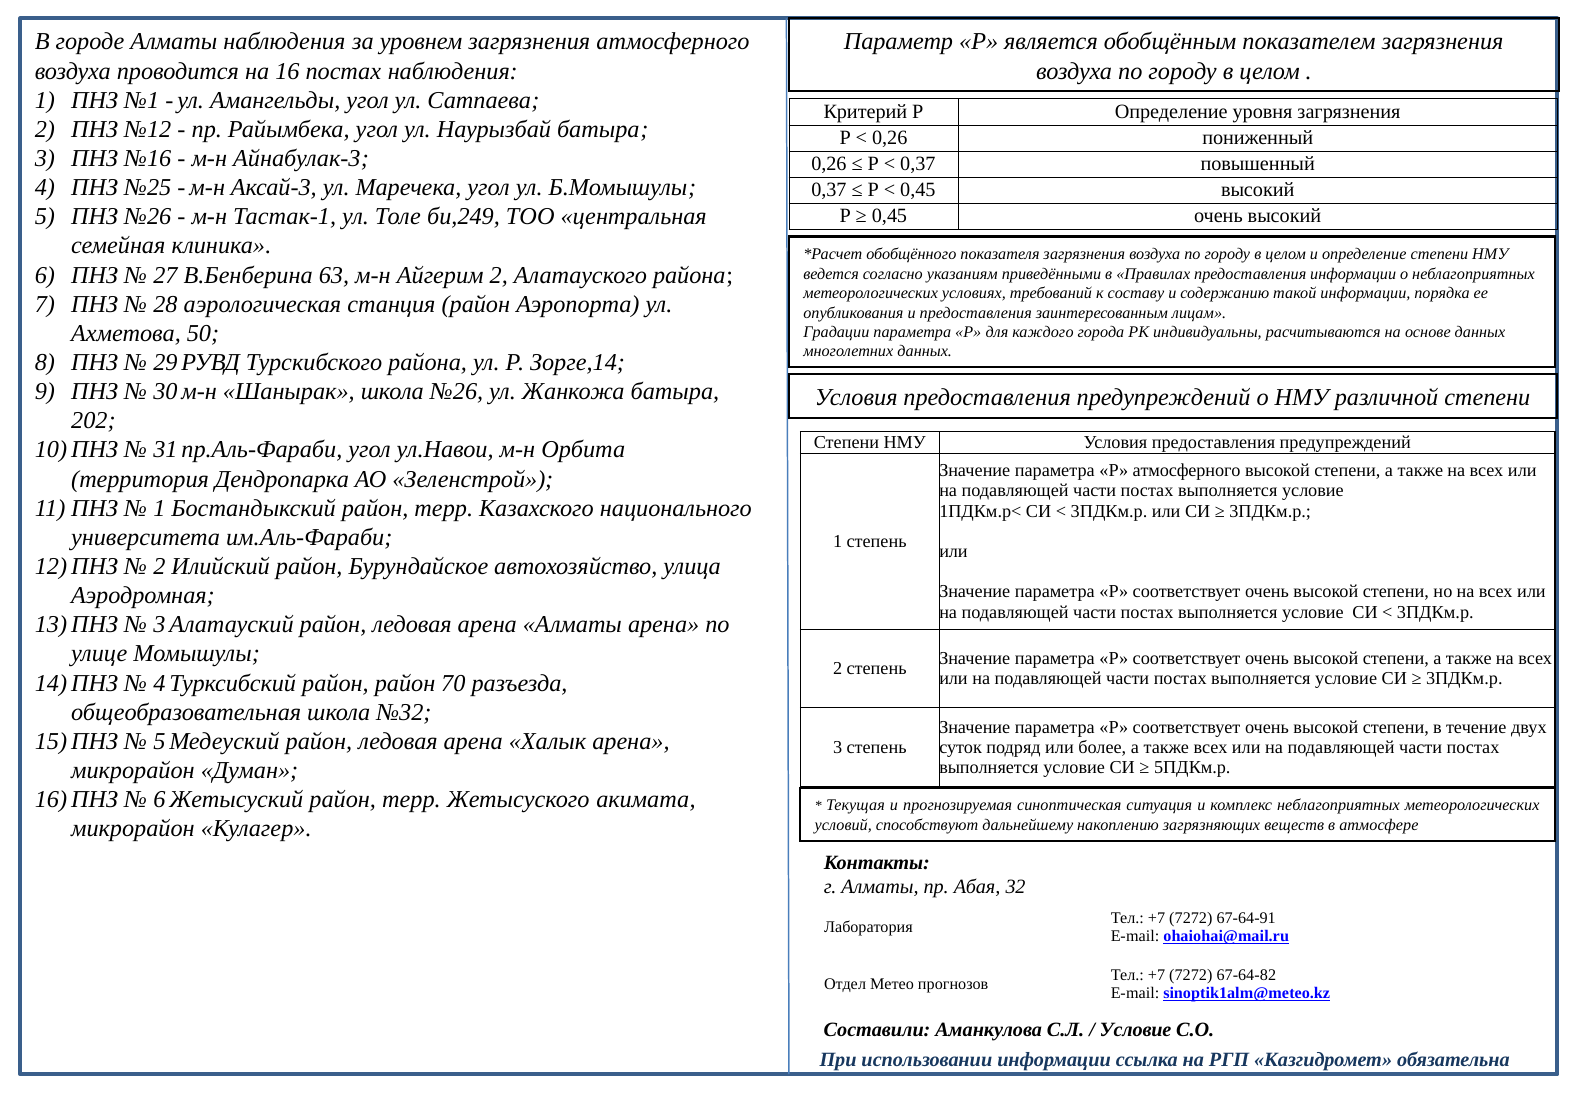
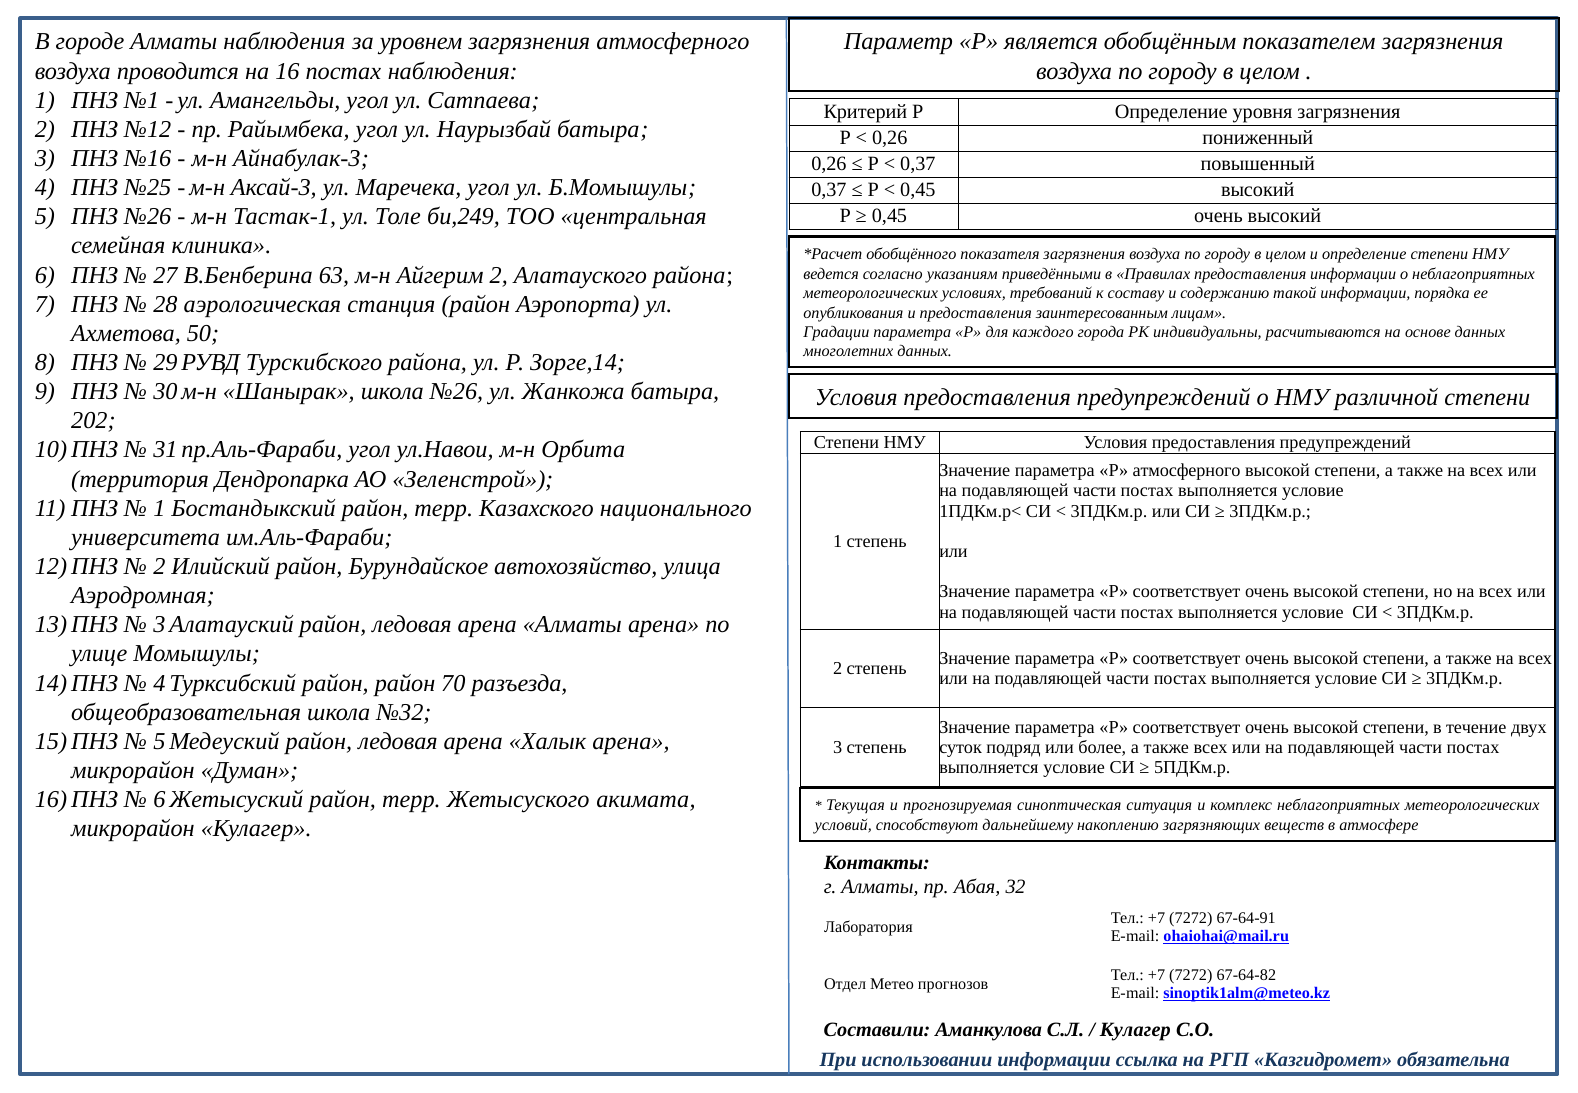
Условие at (1136, 1029): Условие -> Кулагер
